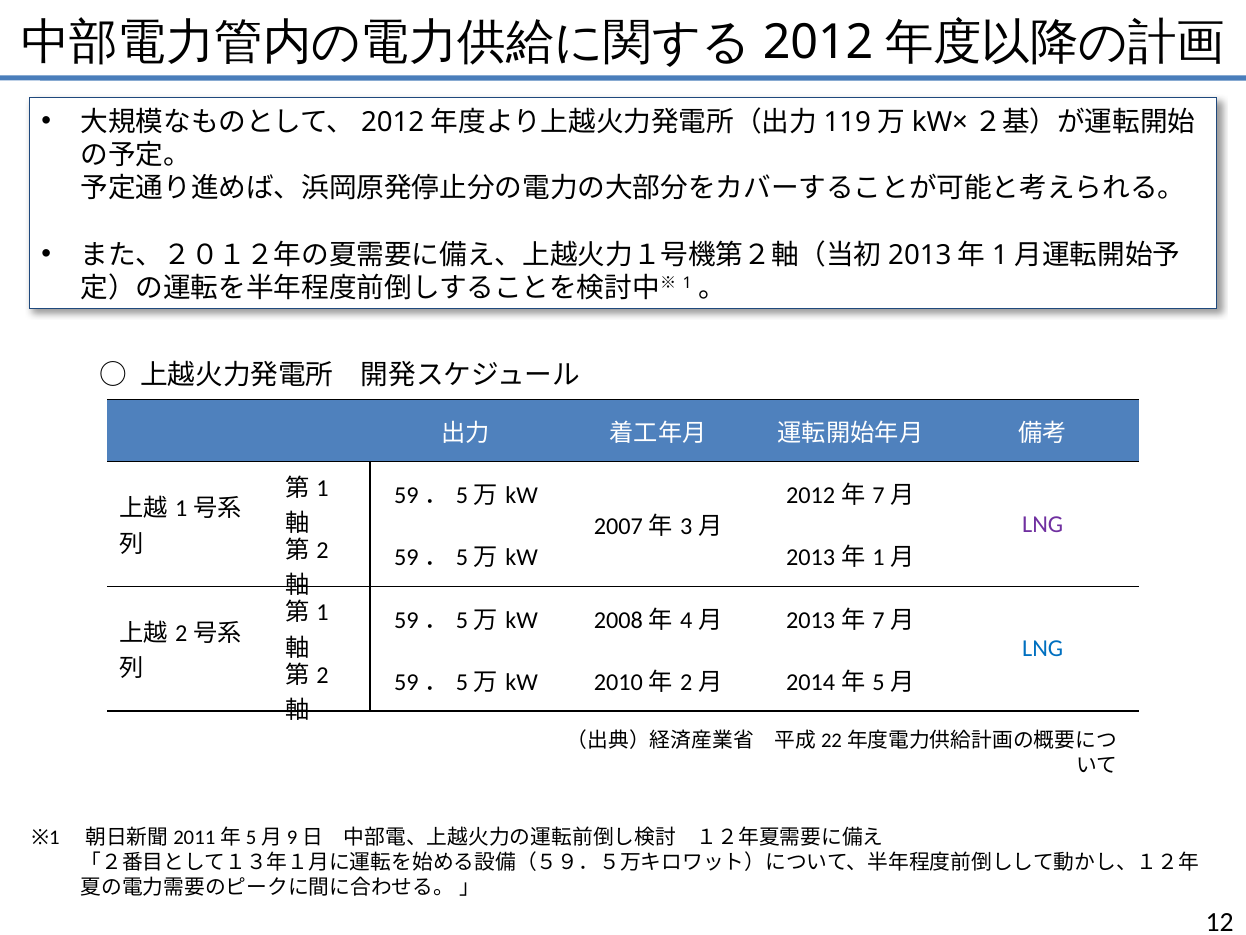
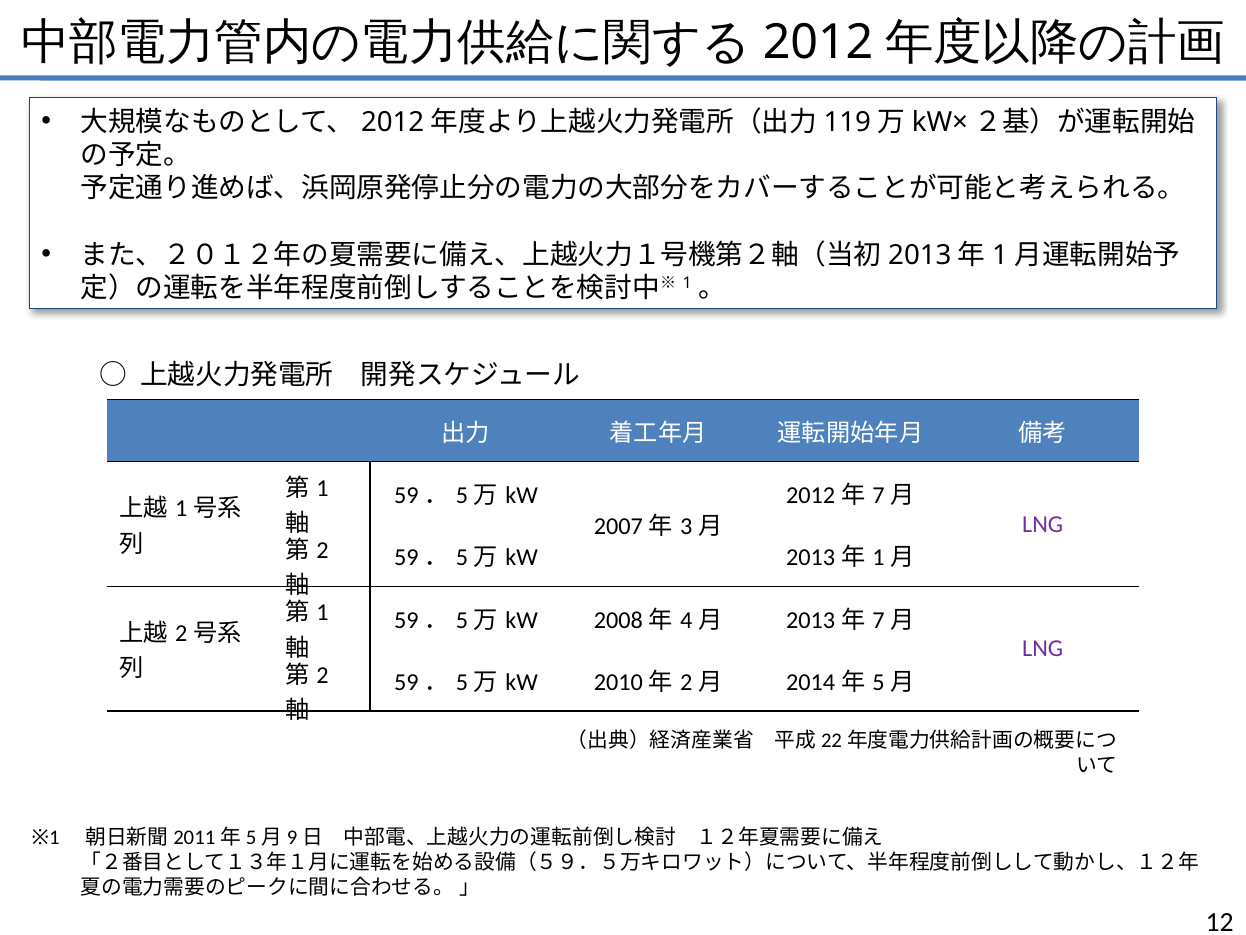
LNG at (1043, 649) colour: blue -> purple
